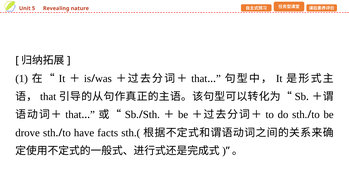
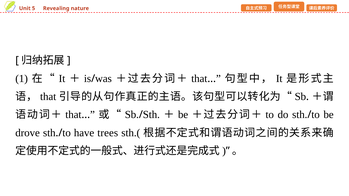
facts: facts -> trees
